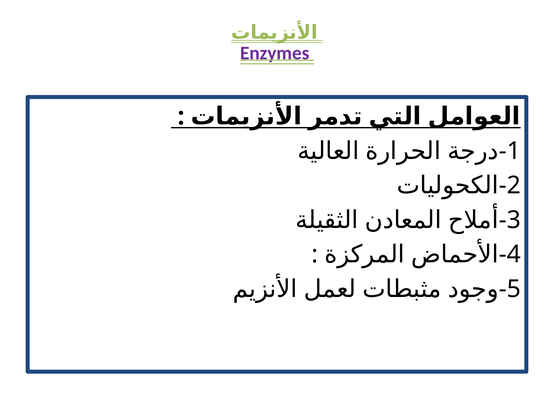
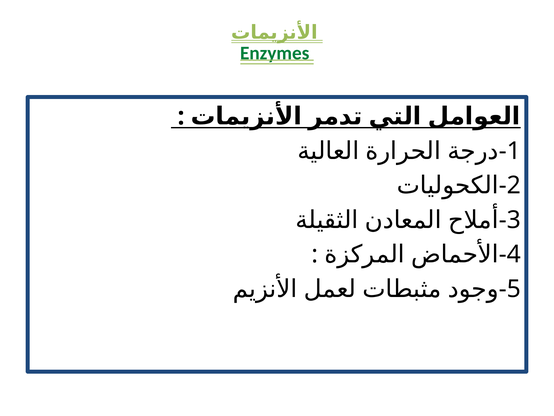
Enzymes colour: purple -> green
